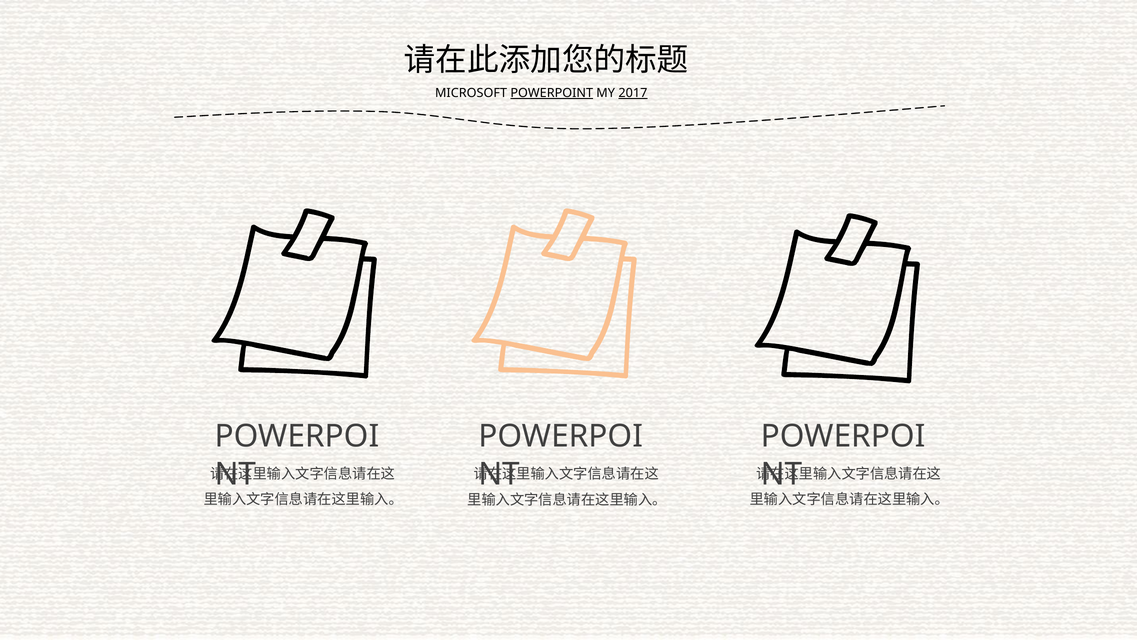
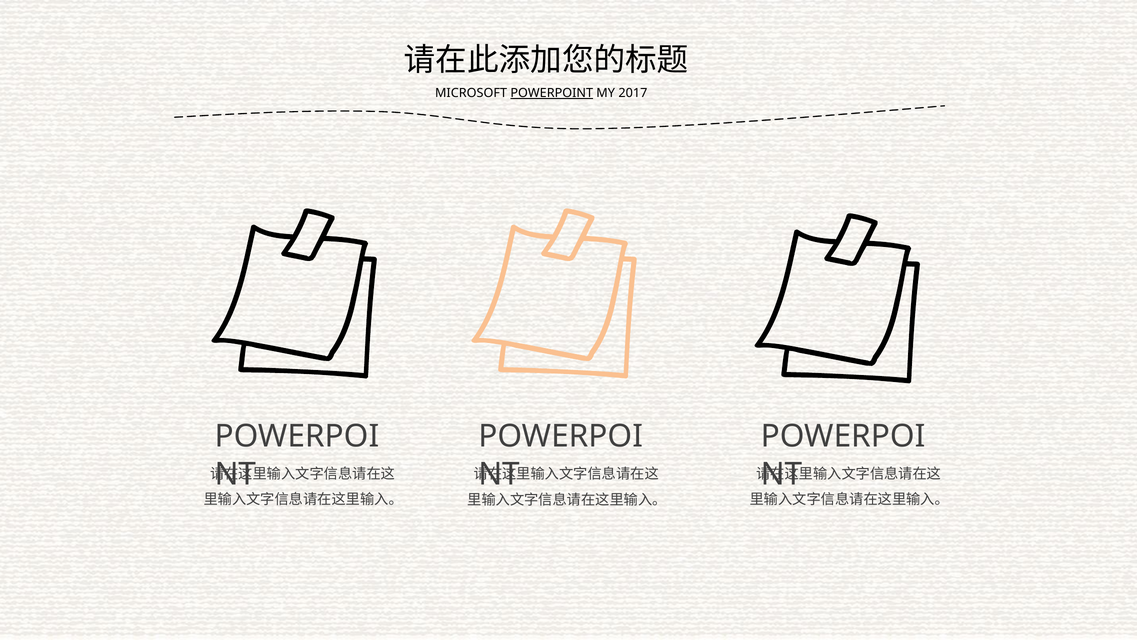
2017 underline: present -> none
